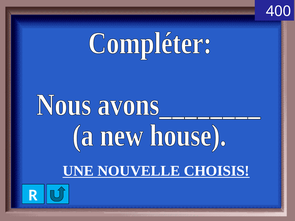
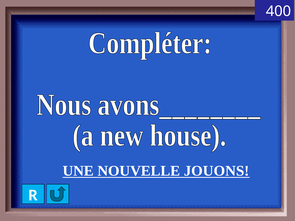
CHOISIS: CHOISIS -> JOUONS
